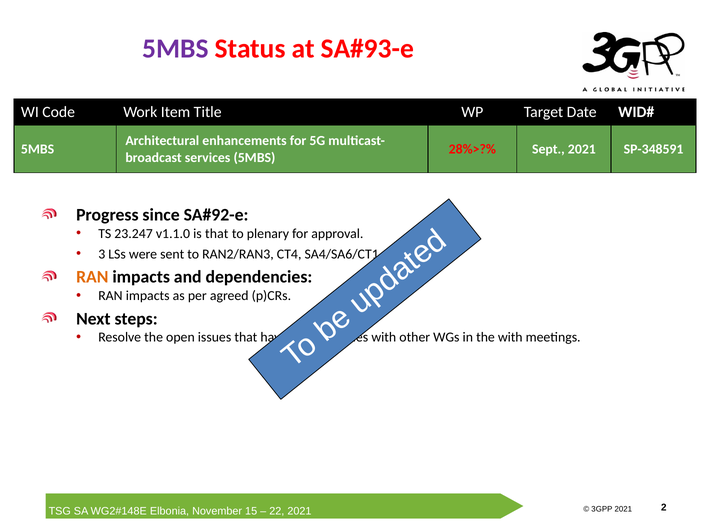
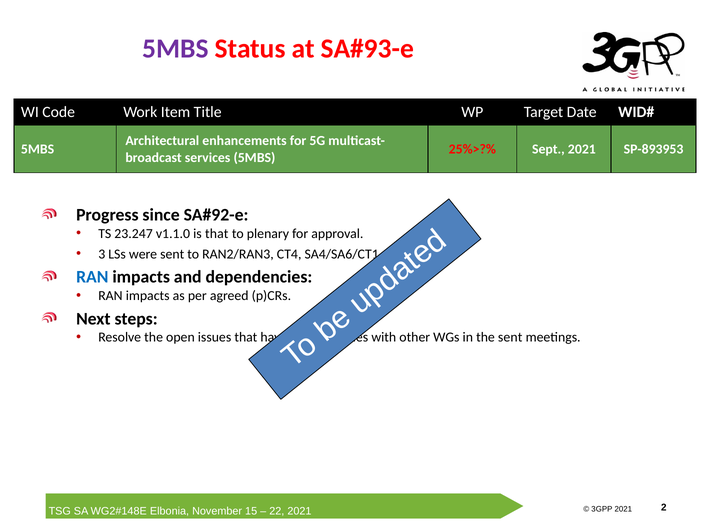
28%>?%: 28%>?% -> 25%>?%
SP-348591: SP-348591 -> SP-893953
RAN at (92, 277) colour: orange -> blue
with at (510, 337): with -> sent
